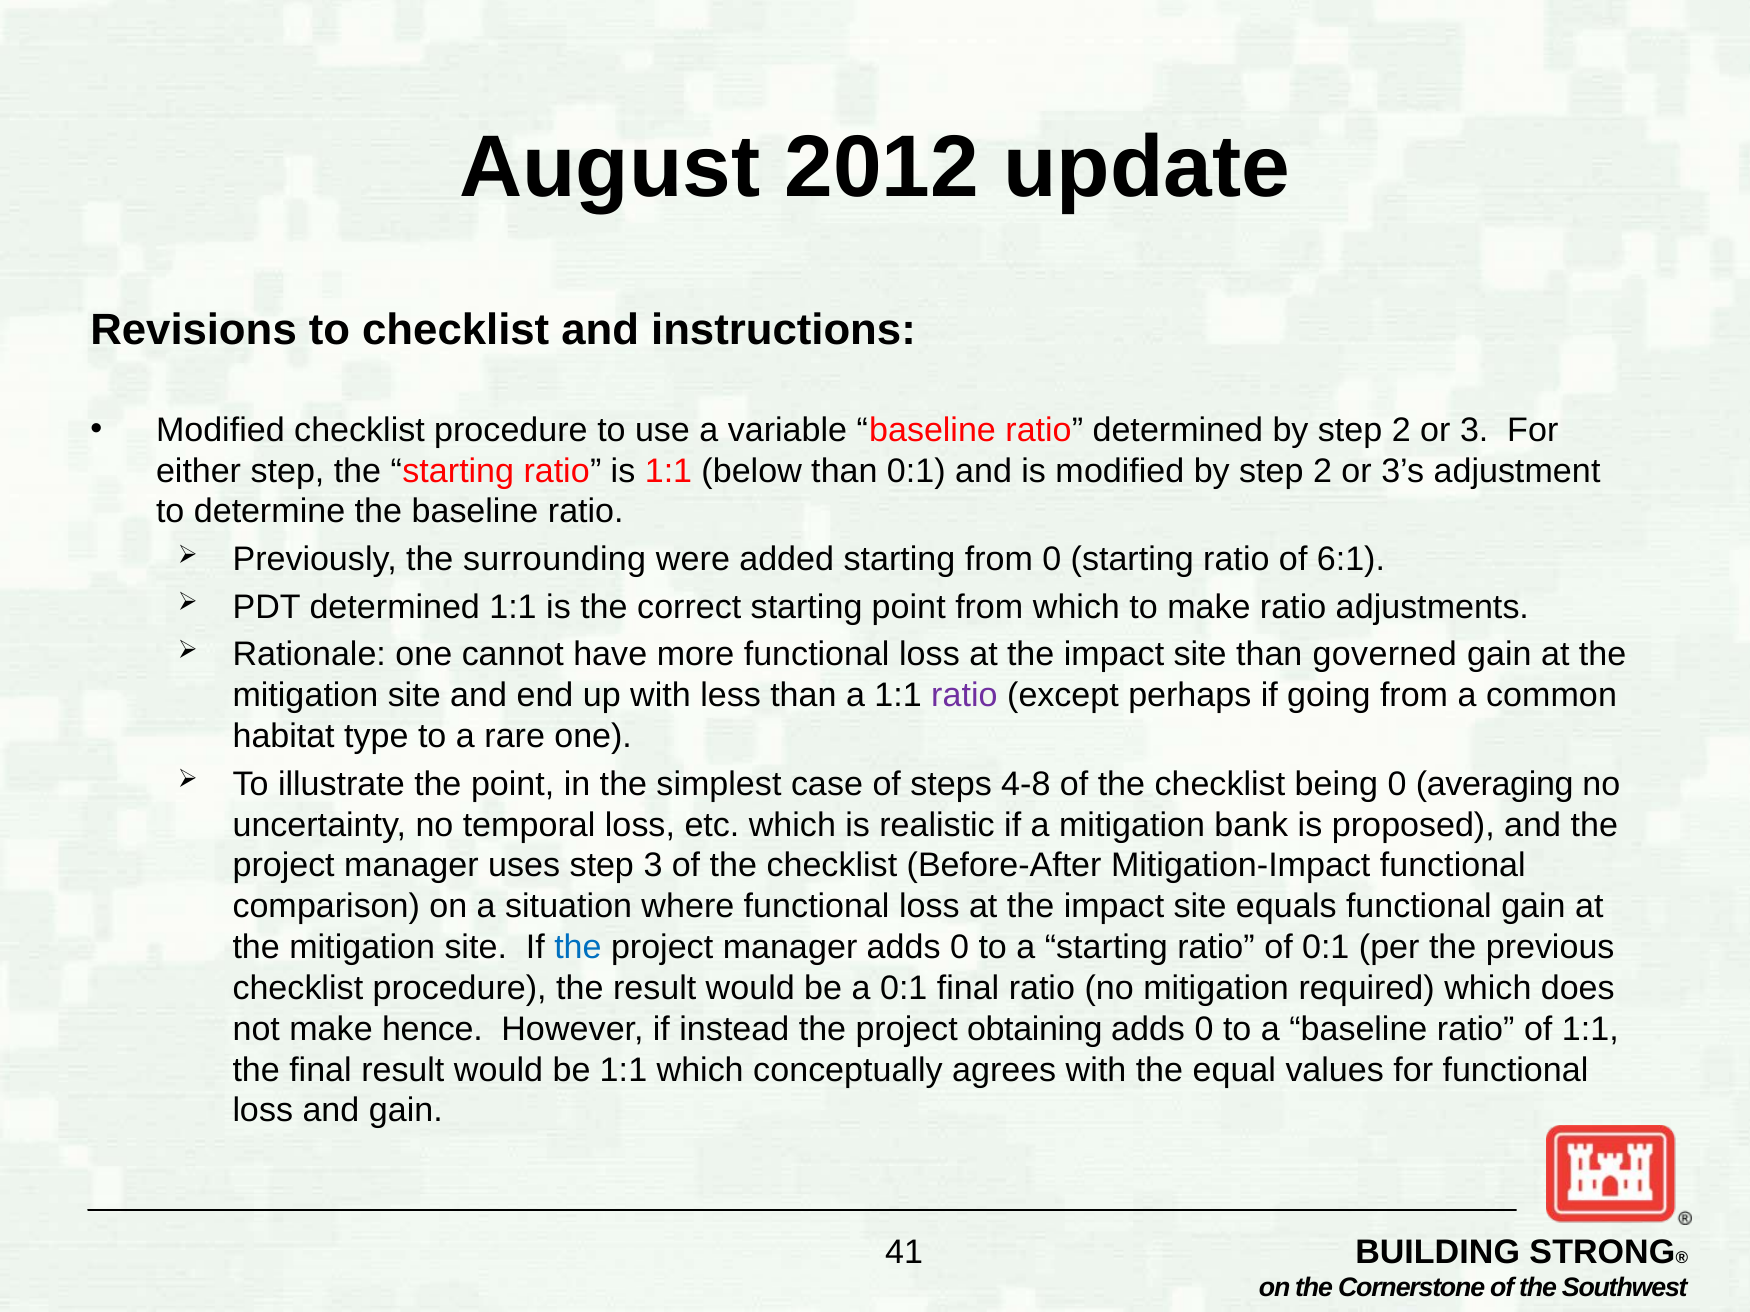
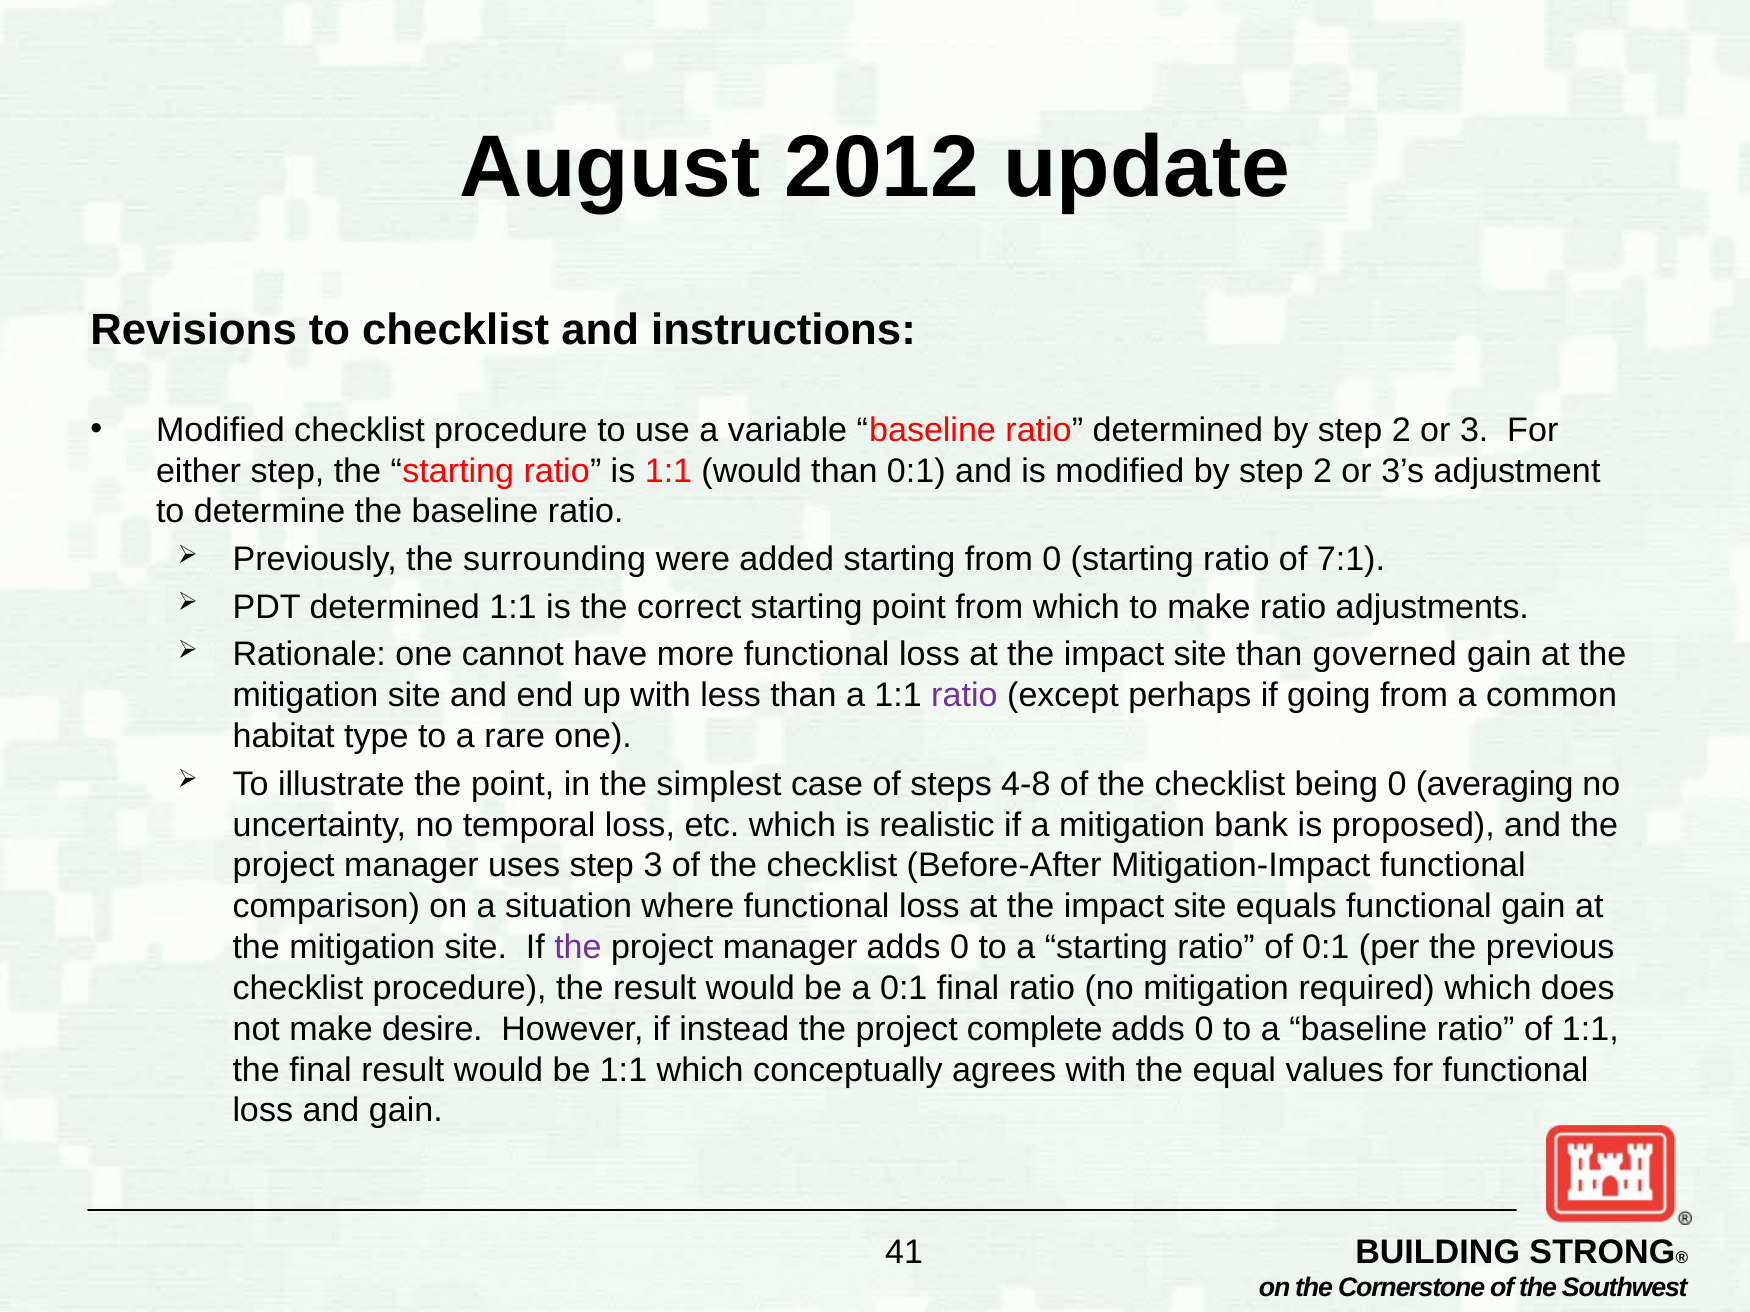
1:1 below: below -> would
6:1: 6:1 -> 7:1
the at (578, 948) colour: blue -> purple
hence: hence -> desire
obtaining: obtaining -> complete
